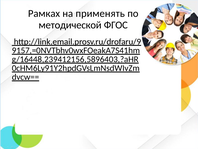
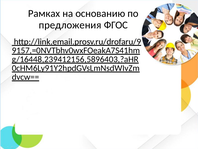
применять: применять -> основанию
методической: методической -> предложения
